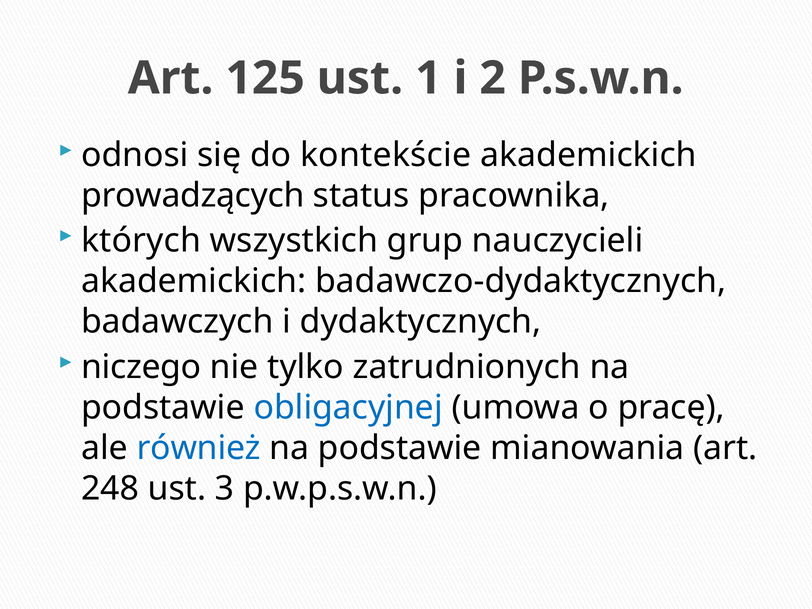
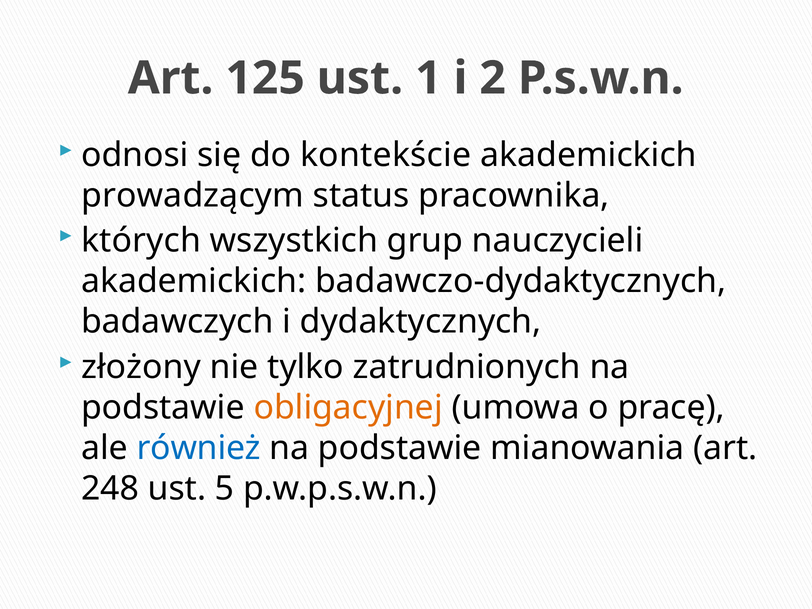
prowadzących: prowadzących -> prowadzącym
niczego: niczego -> złożony
obligacyjnej colour: blue -> orange
3: 3 -> 5
